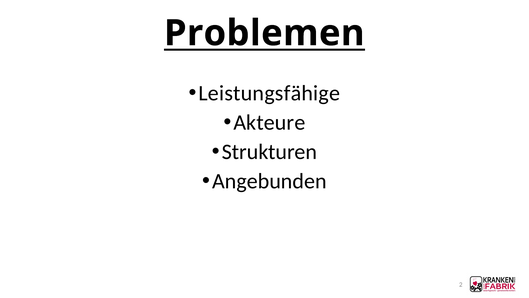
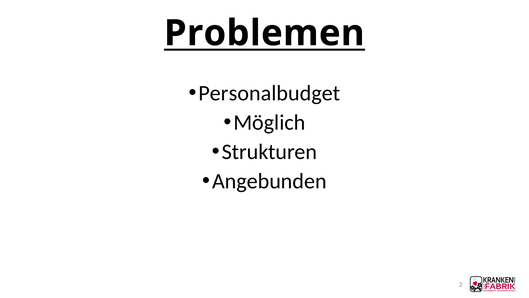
Leistungsfähige: Leistungsfähige -> Personalbudget
Akteure: Akteure -> Möglich
